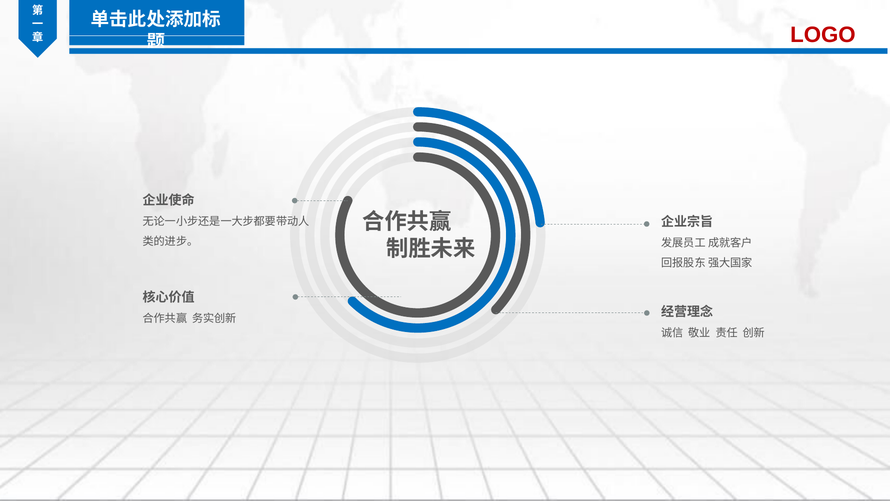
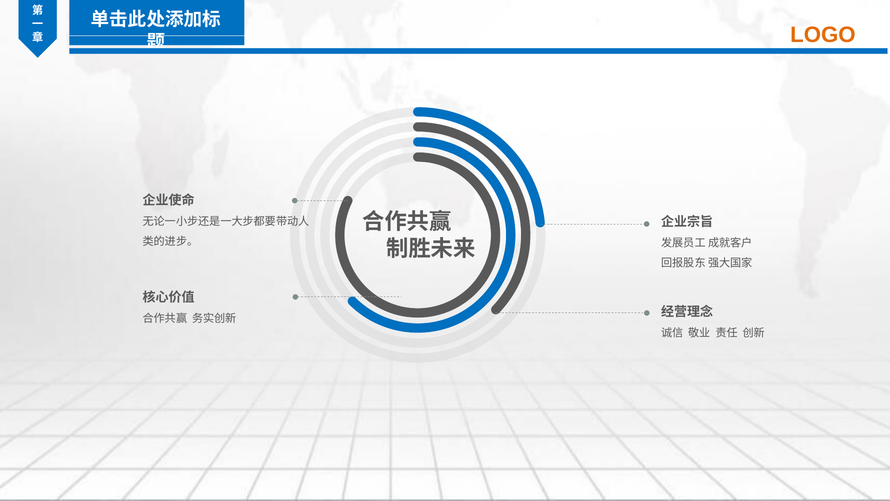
LOGO colour: red -> orange
